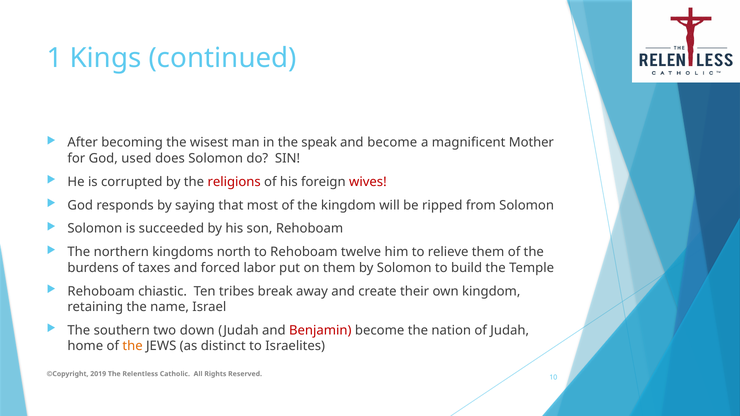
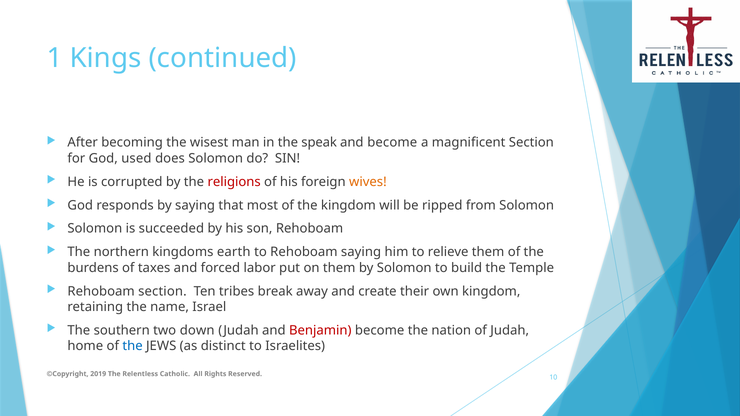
magnificent Mother: Mother -> Section
wives colour: red -> orange
north: north -> earth
Rehoboam twelve: twelve -> saying
Rehoboam chiastic: chiastic -> section
the at (133, 346) colour: orange -> blue
